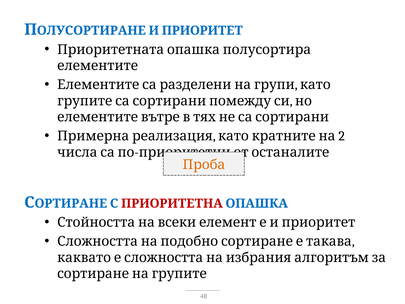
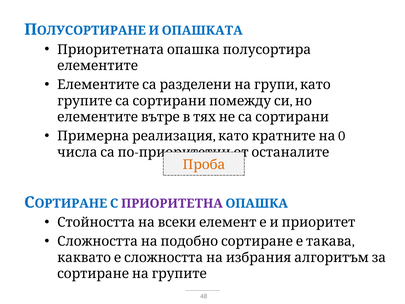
ПРИОРИТЕТ: ПРИОРИТЕТ -> ОПАШКАТА
2: 2 -> 0
ПРИОРИТЕТНА colour: red -> purple
